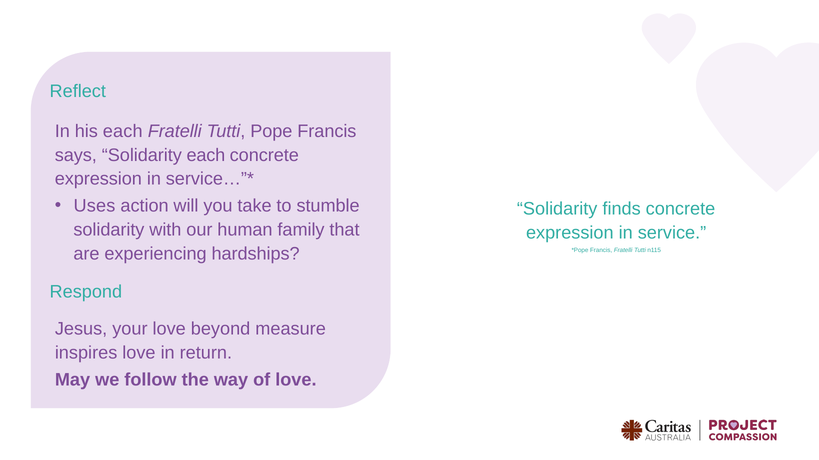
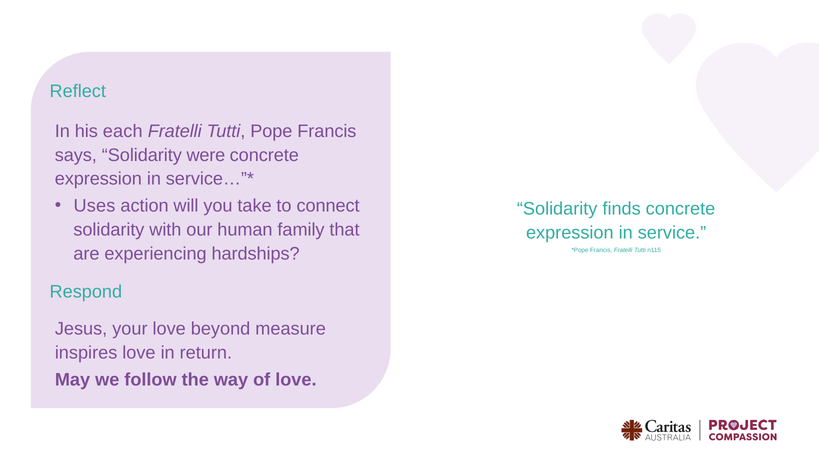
Solidarity each: each -> were
stumble: stumble -> connect
